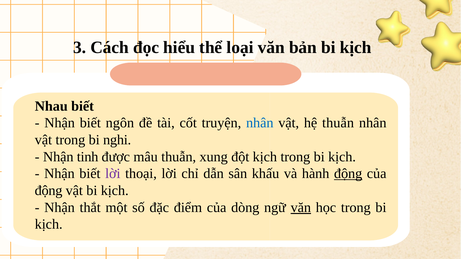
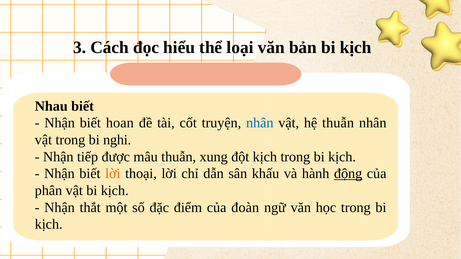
ngôn: ngôn -> hoan
tinh: tinh -> tiếp
lời at (113, 174) colour: purple -> orange
động at (49, 191): động -> phân
dòng: dòng -> đoàn
văn at (301, 208) underline: present -> none
